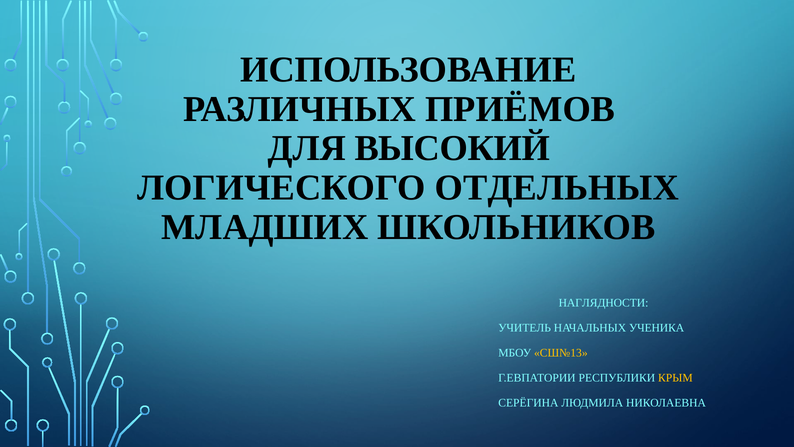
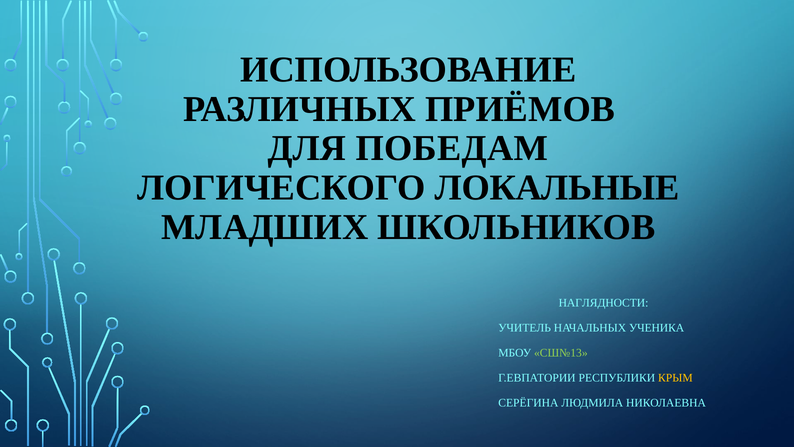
ВЫСОКИЙ: ВЫСОКИЙ -> ПОБЕДАМ
ОТДЕЛЬНЫХ: ОТДЕЛЬНЫХ -> ЛОКАЛЬНЫЕ
СШ№13 colour: yellow -> light green
